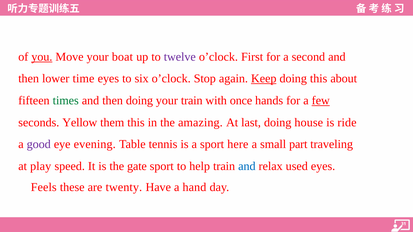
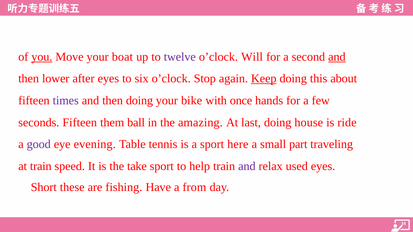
First: First -> Will
and at (337, 57) underline: none -> present
time: time -> after
times colour: green -> purple
your train: train -> bike
few underline: present -> none
seconds Yellow: Yellow -> Fifteen
them this: this -> ball
at play: play -> train
gate: gate -> take
and at (247, 166) colour: blue -> purple
Feels: Feels -> Short
twenty: twenty -> fishing
hand: hand -> from
